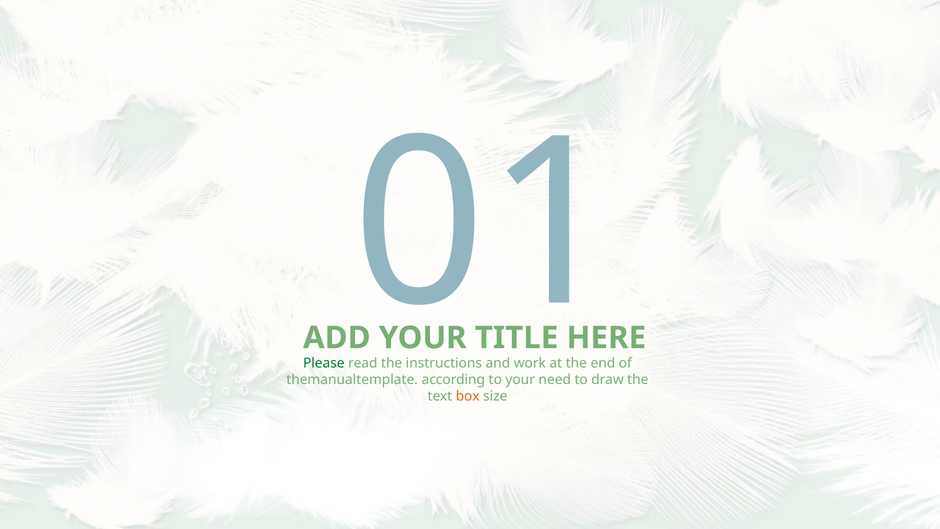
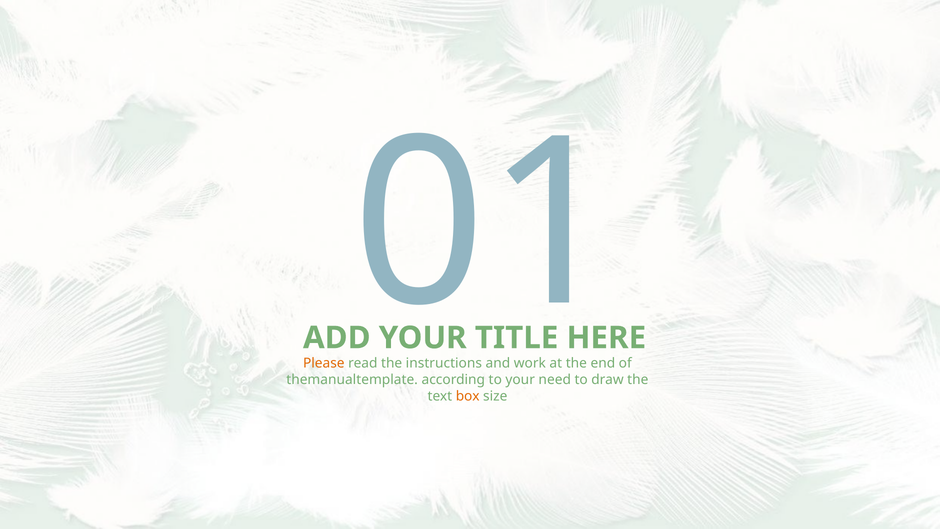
Please colour: green -> orange
